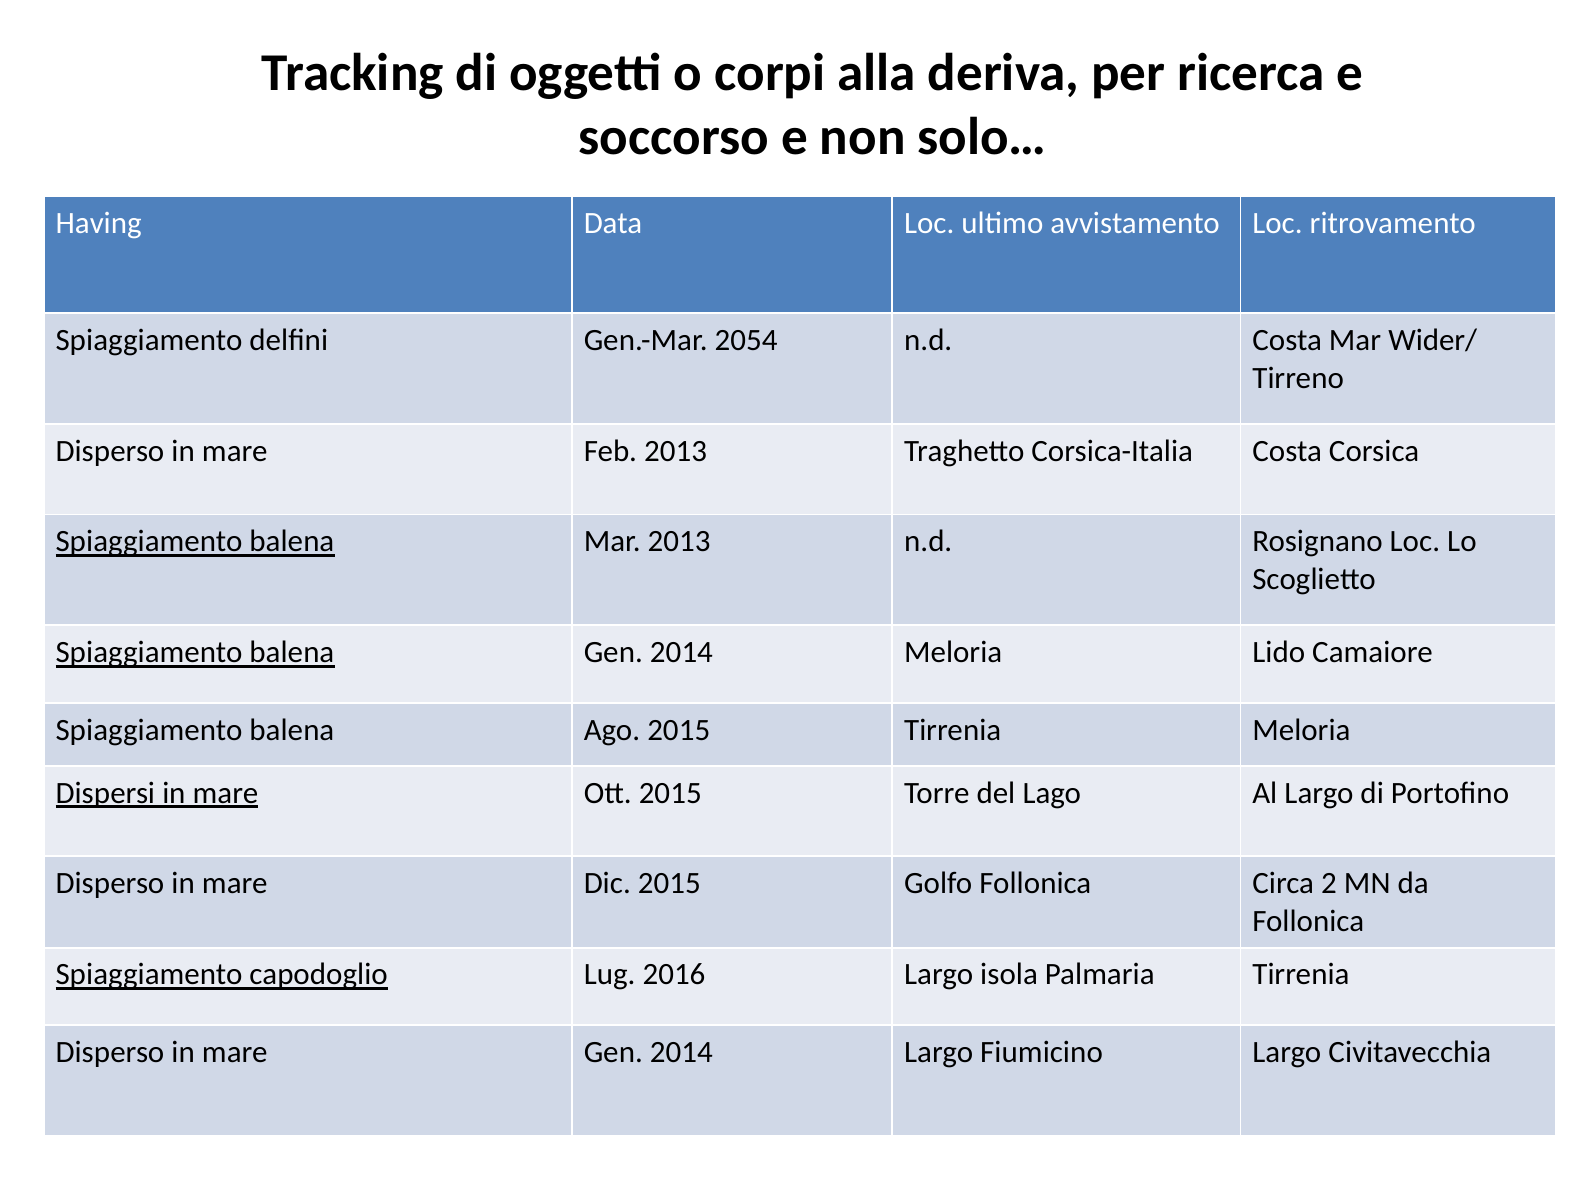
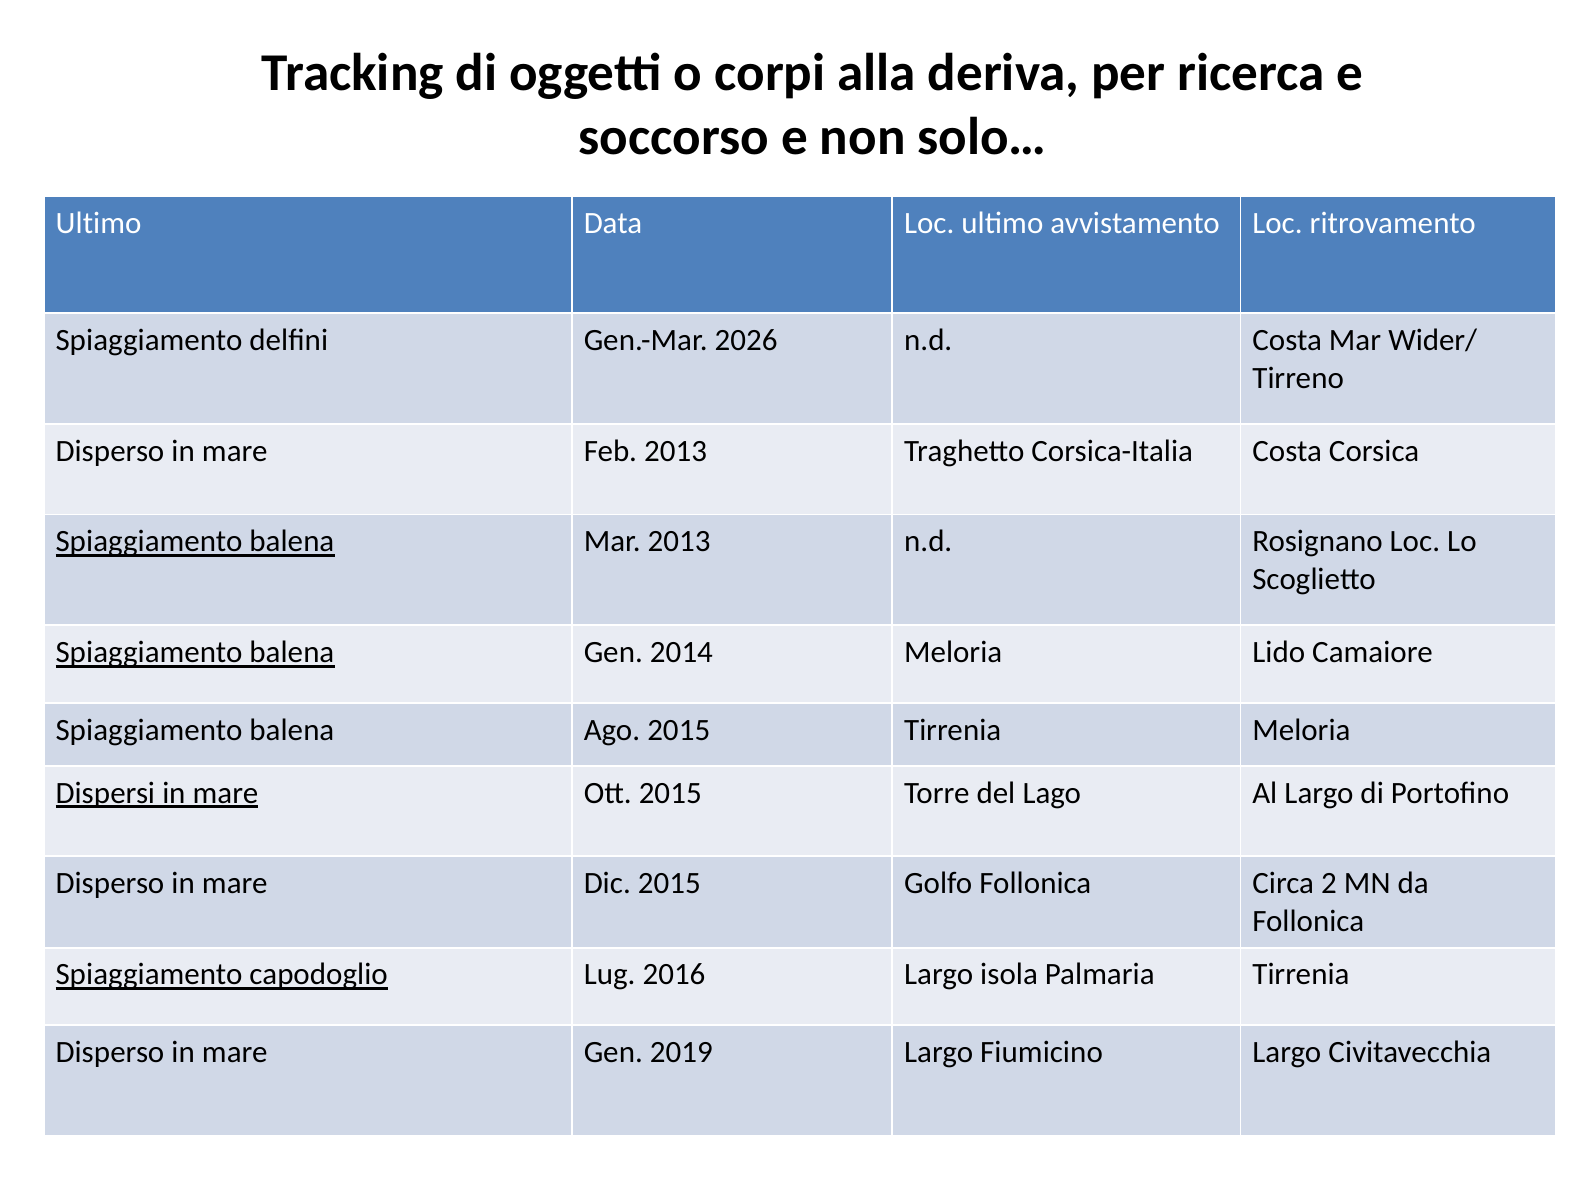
Having at (99, 223): Having -> Ultimo
2054: 2054 -> 2026
mare Gen 2014: 2014 -> 2019
